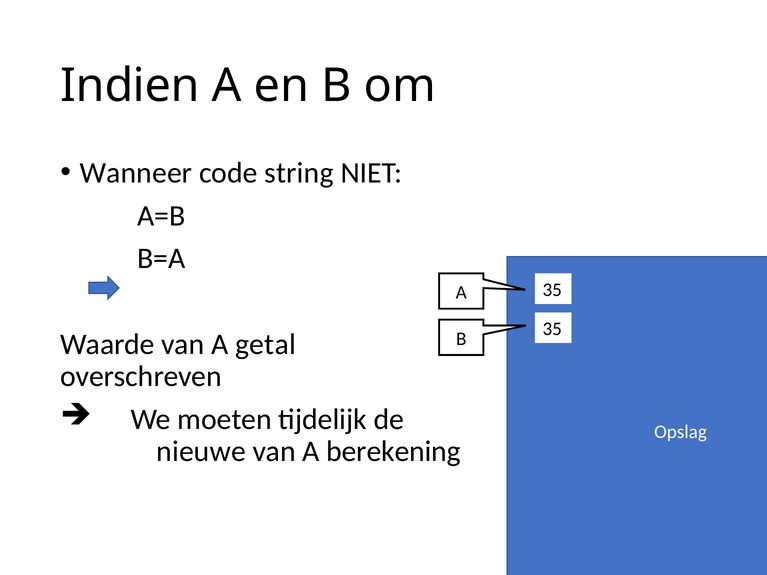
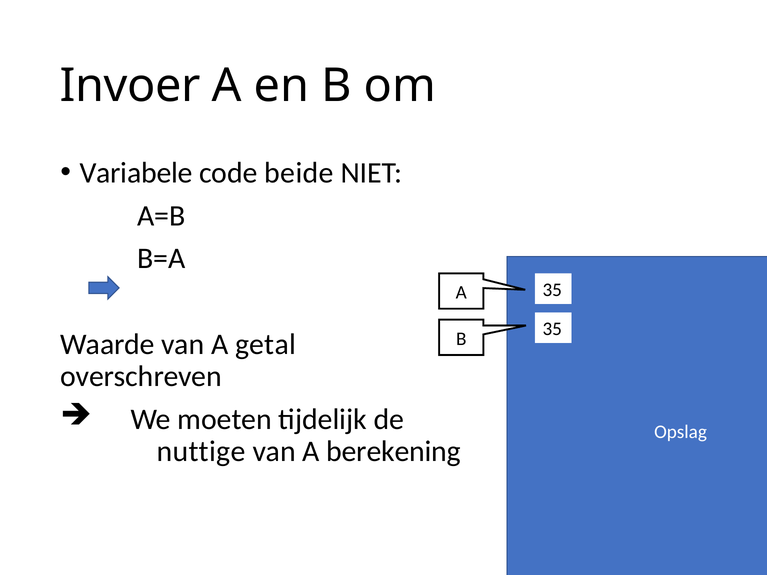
Indien: Indien -> Invoer
Wanneer: Wanneer -> Variabele
string: string -> beide
nieuwe: nieuwe -> nuttige
